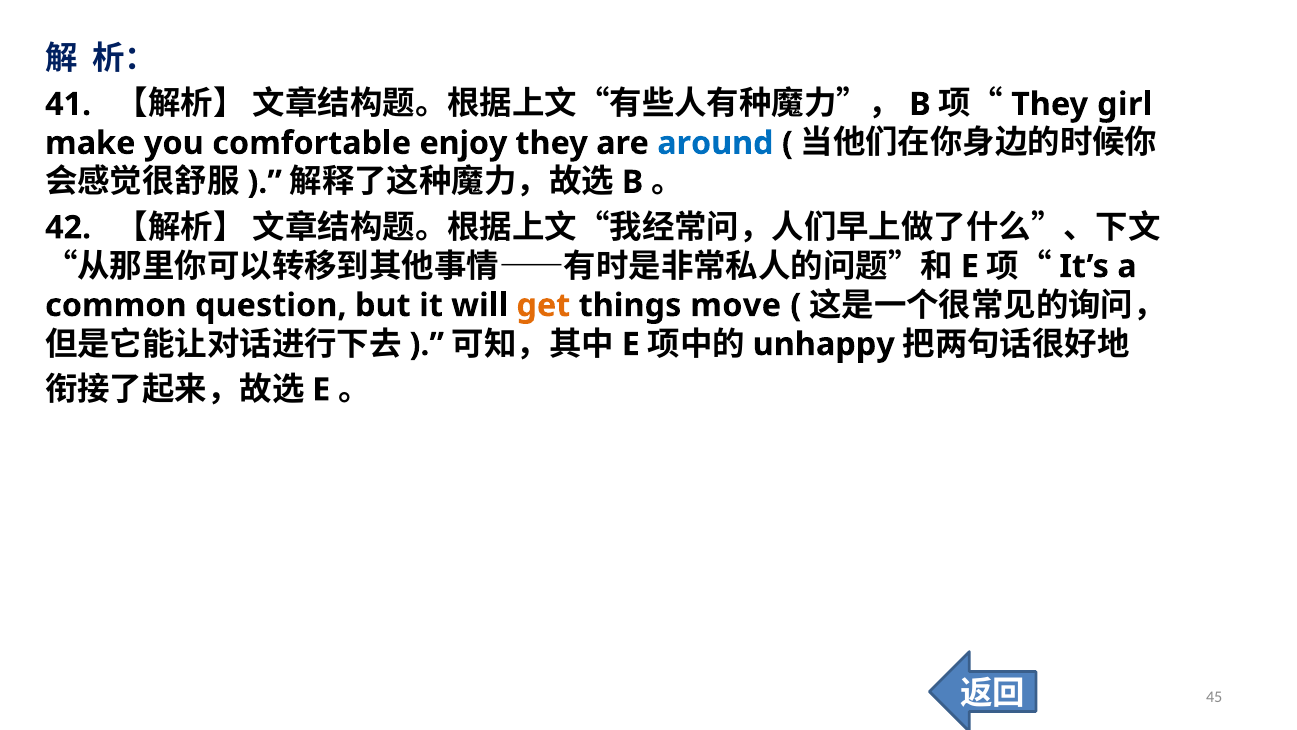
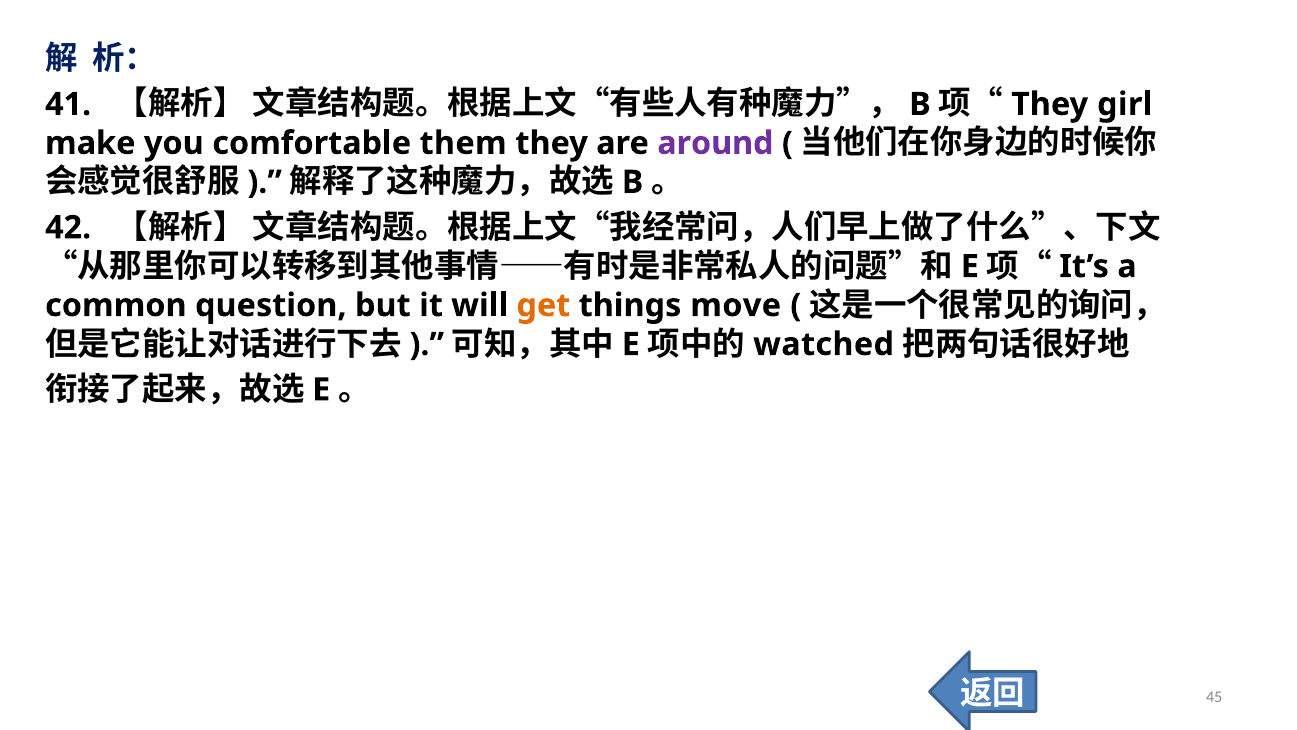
enjoy: enjoy -> them
around colour: blue -> purple
unhappy: unhappy -> watched
